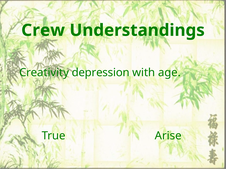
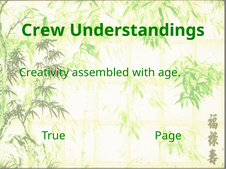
depression: depression -> assembled
Arise: Arise -> Page
